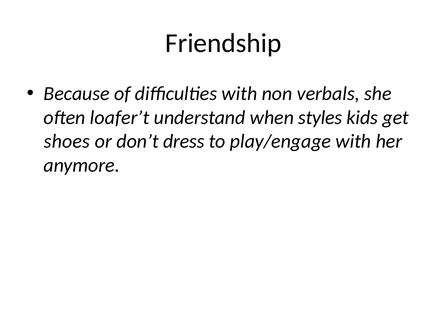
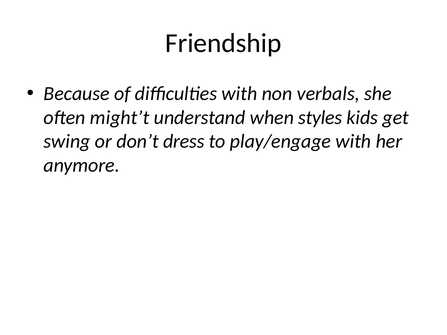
loafer’t: loafer’t -> might’t
shoes: shoes -> swing
